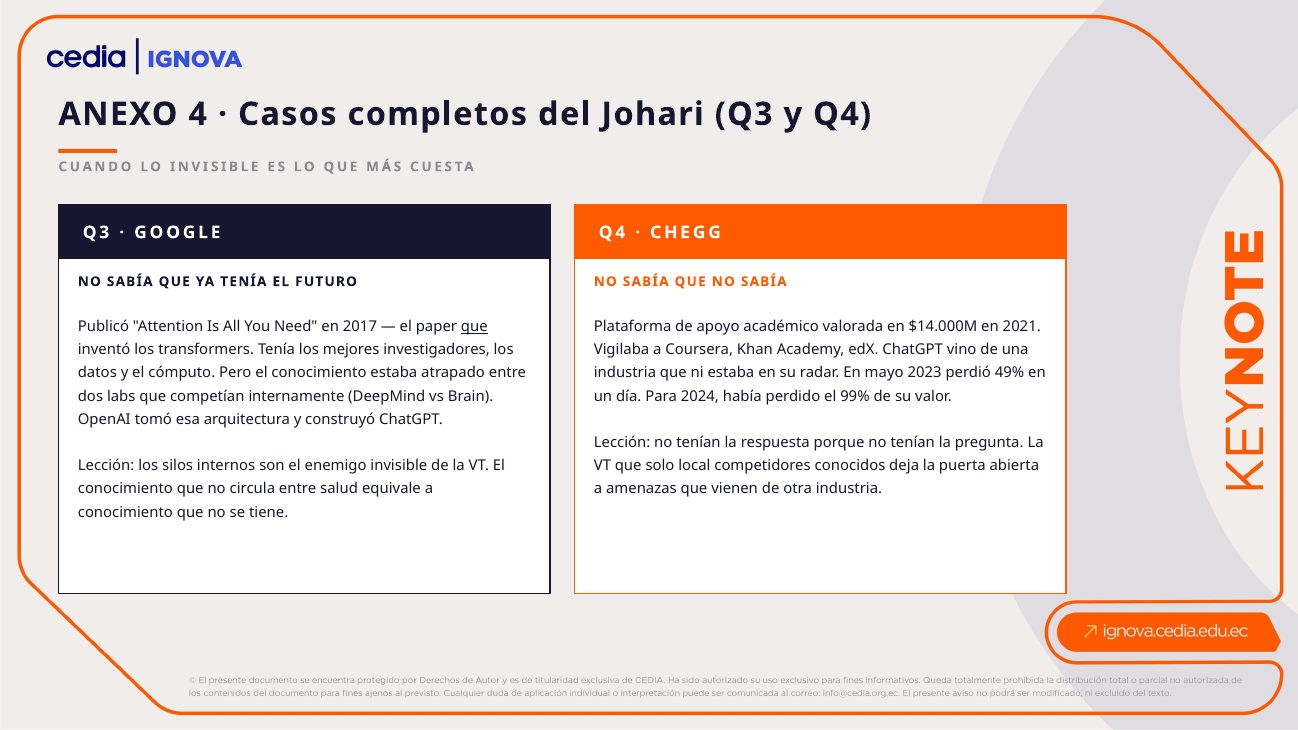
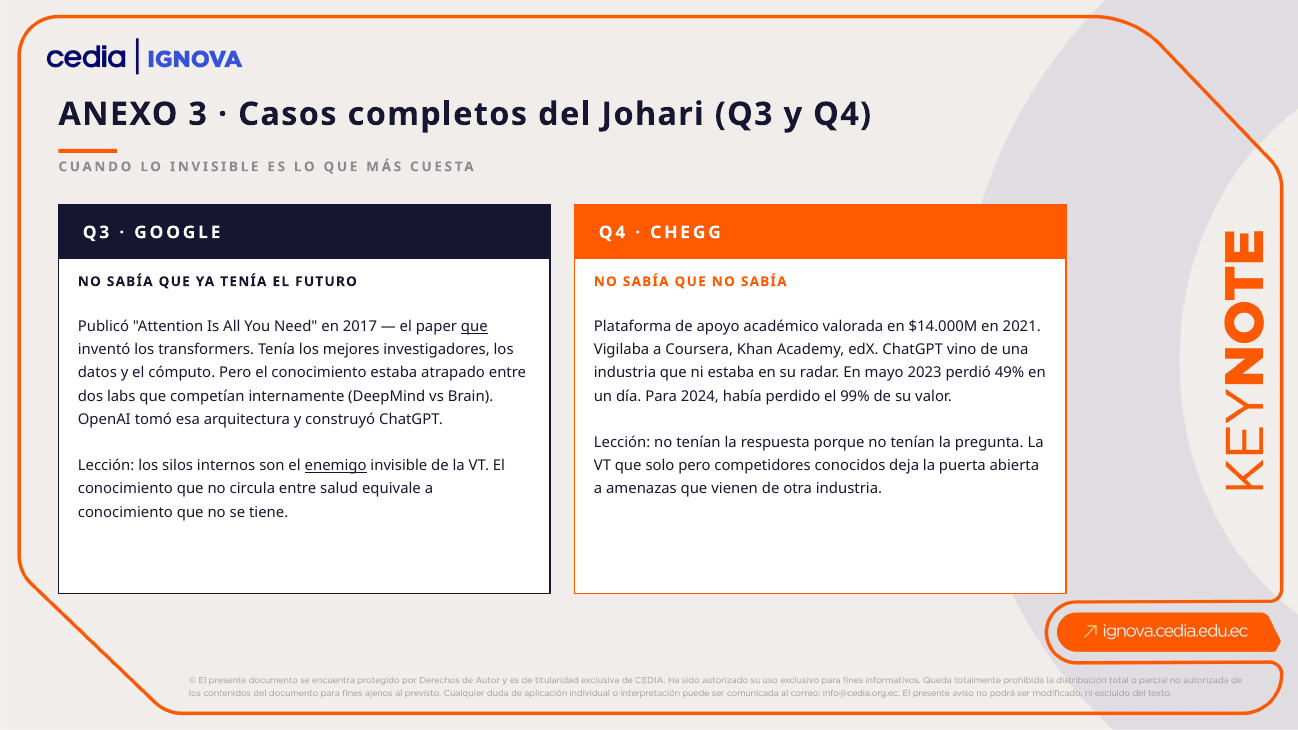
4: 4 -> 3
enemigo underline: none -> present
solo local: local -> pero
